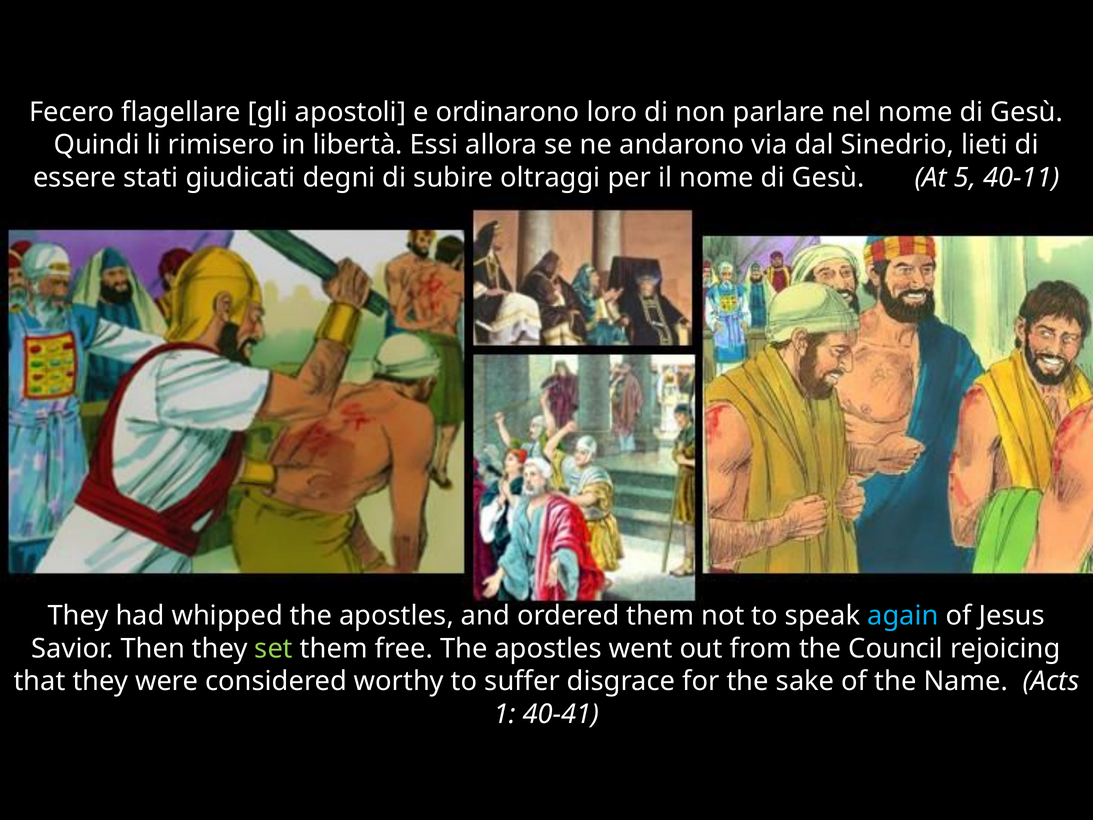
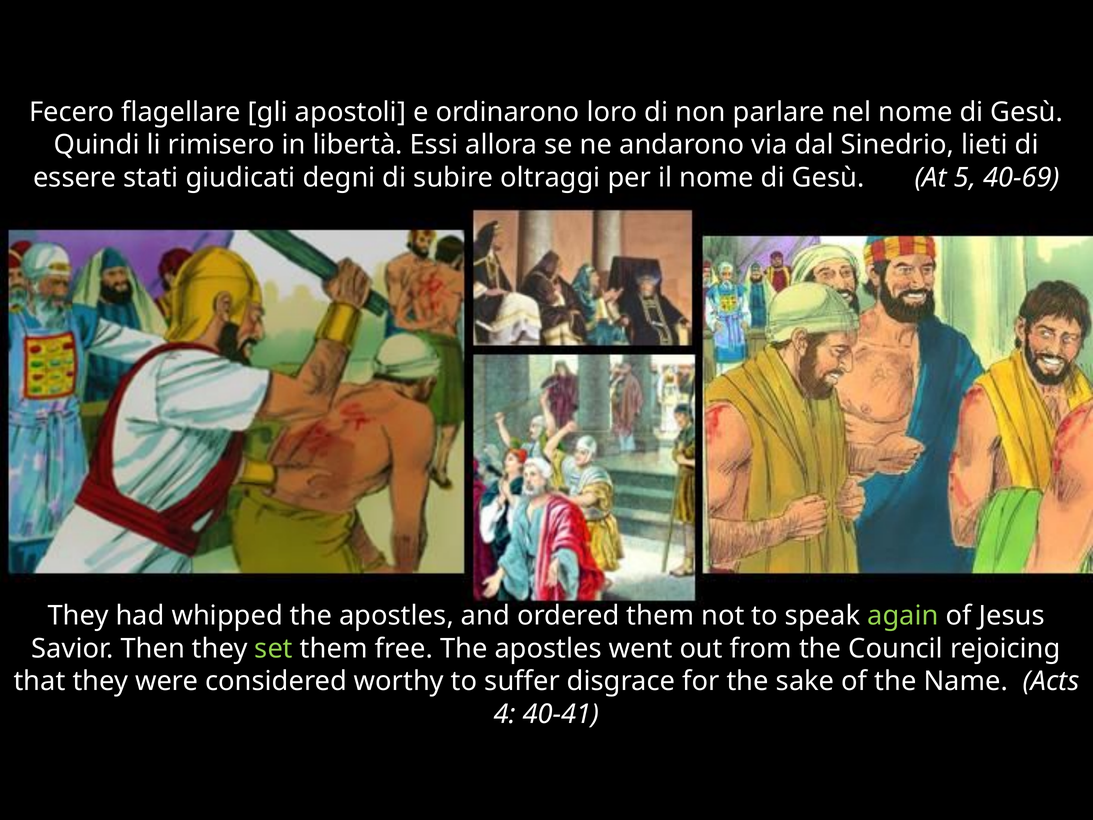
40-11: 40-11 -> 40-69
again colour: light blue -> light green
1: 1 -> 4
